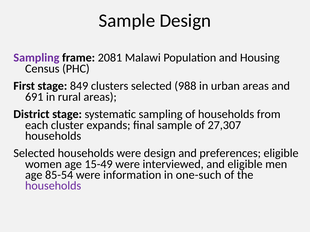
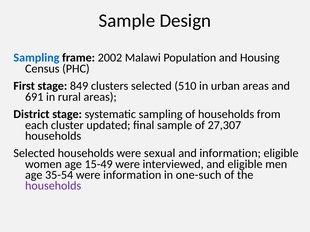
Sampling at (36, 58) colour: purple -> blue
2081: 2081 -> 2002
988: 988 -> 510
expands: expands -> updated
were design: design -> sexual
and preferences: preferences -> information
85-54: 85-54 -> 35-54
